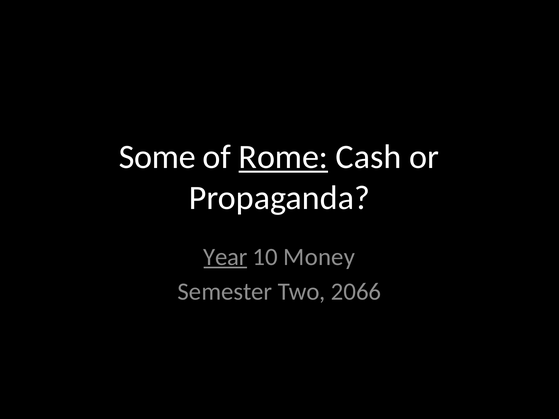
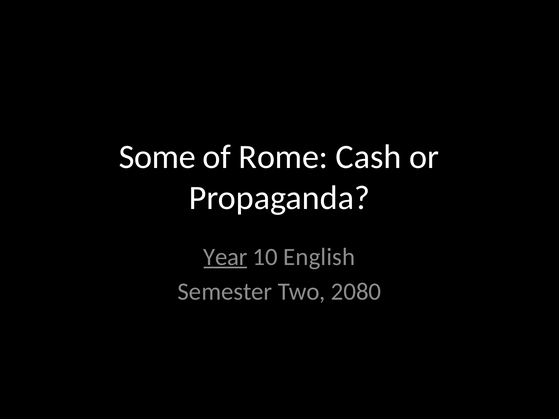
Rome underline: present -> none
Money: Money -> English
2066: 2066 -> 2080
